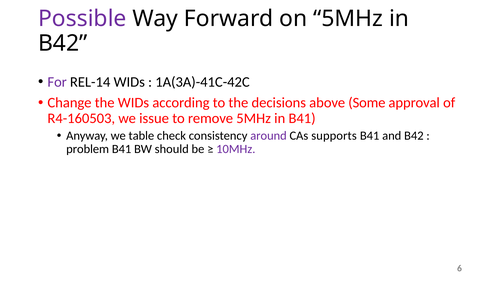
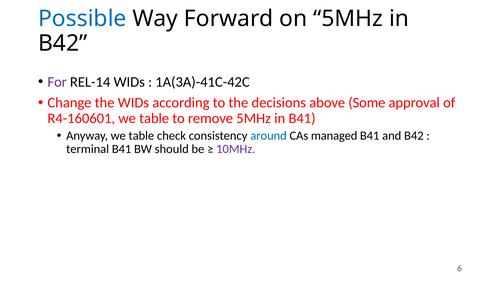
Possible colour: purple -> blue
R4-160503: R4-160503 -> R4-160601
issue at (154, 119): issue -> table
around colour: purple -> blue
supports: supports -> managed
problem: problem -> terminal
